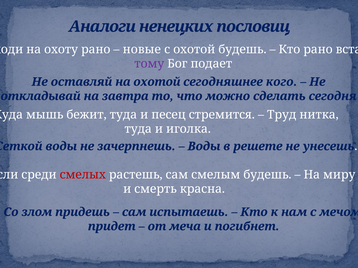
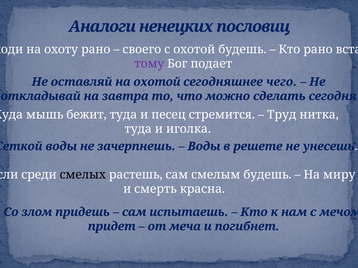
новые: новые -> своего
кого: кого -> чего
смелых colour: red -> black
